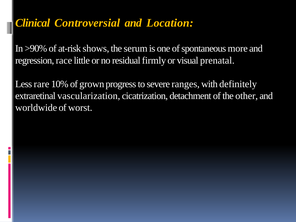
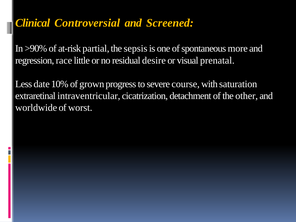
Location: Location -> Screened
shows: shows -> partial
serum: serum -> sepsis
firmly: firmly -> desire
rare: rare -> date
ranges: ranges -> course
definitely: definitely -> saturation
vascularization: vascularization -> intraventricular
